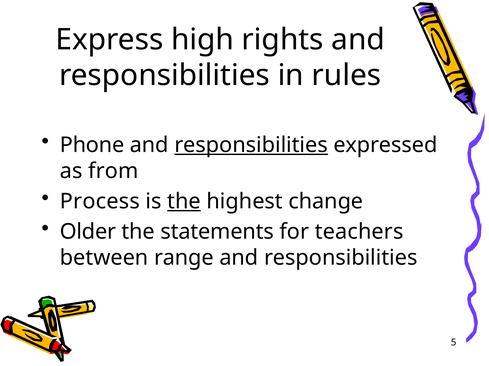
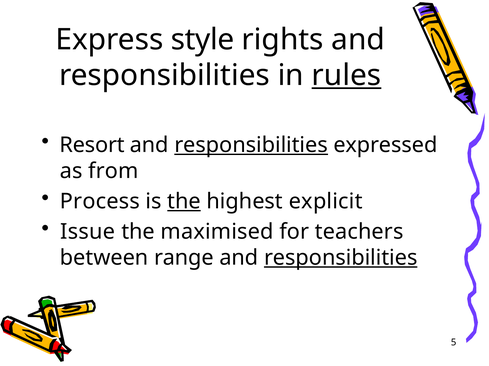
high: high -> style
rules underline: none -> present
Phone: Phone -> Resort
change: change -> explicit
Older: Older -> Issue
statements: statements -> maximised
responsibilities at (341, 258) underline: none -> present
